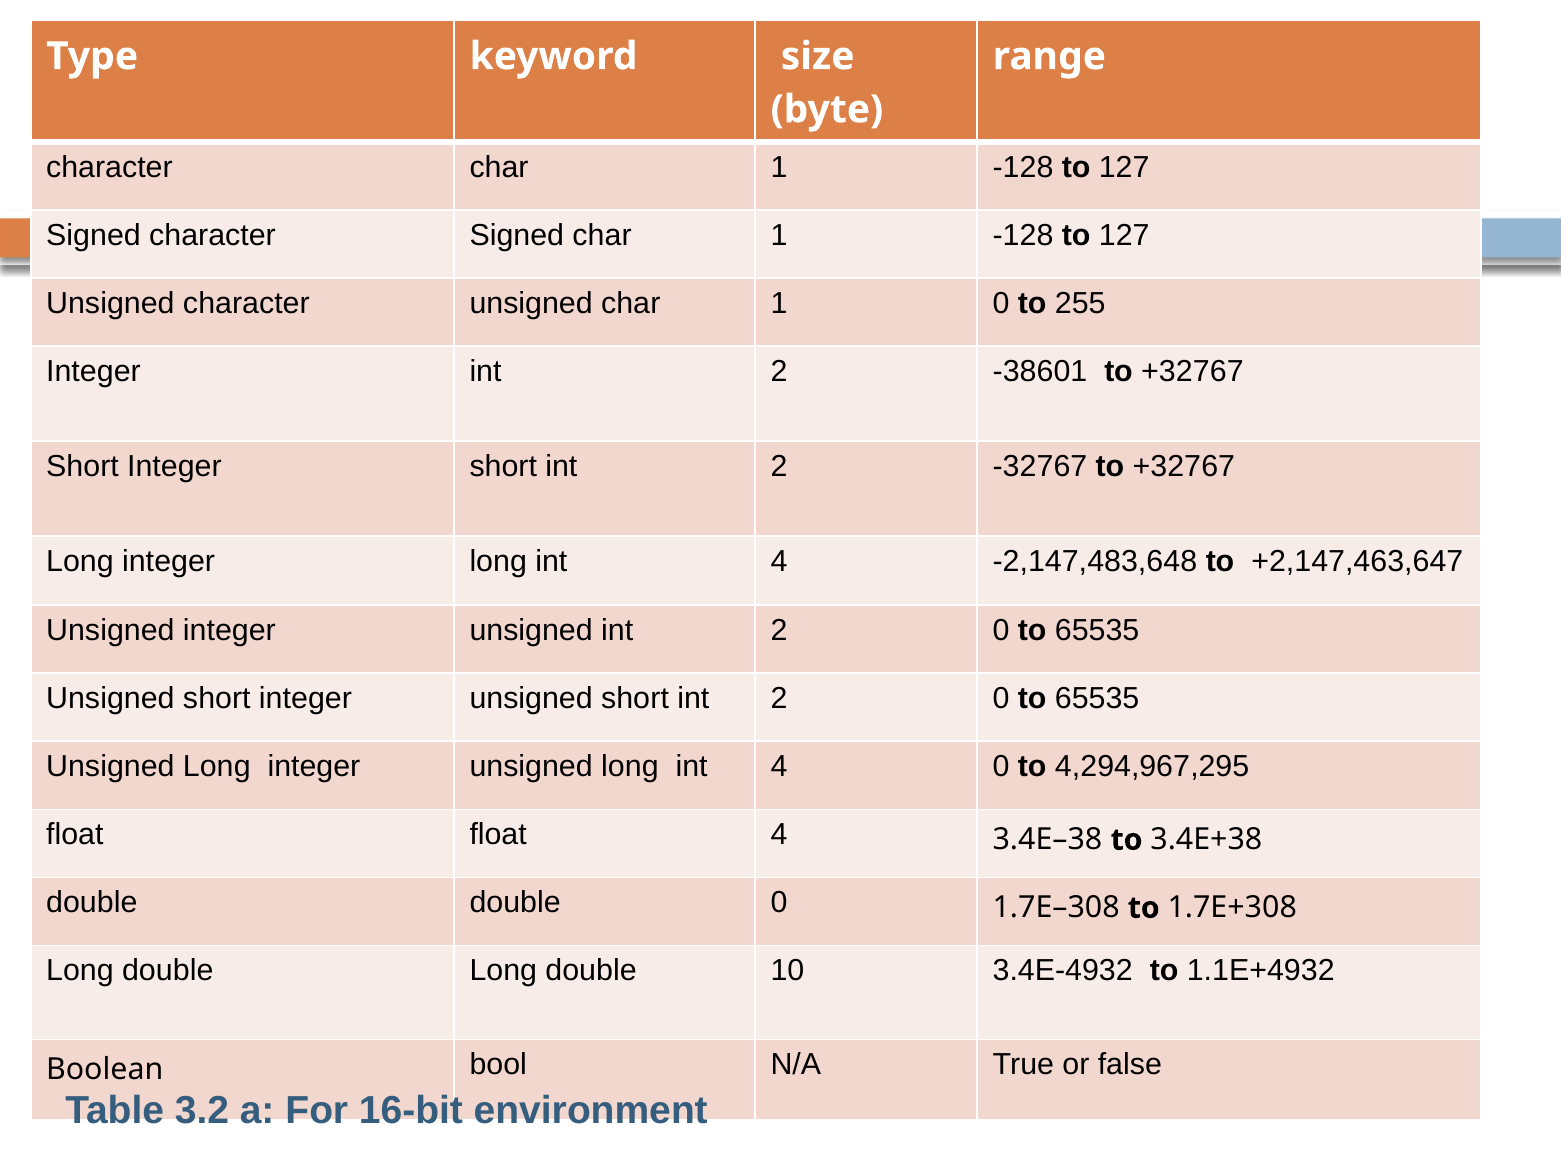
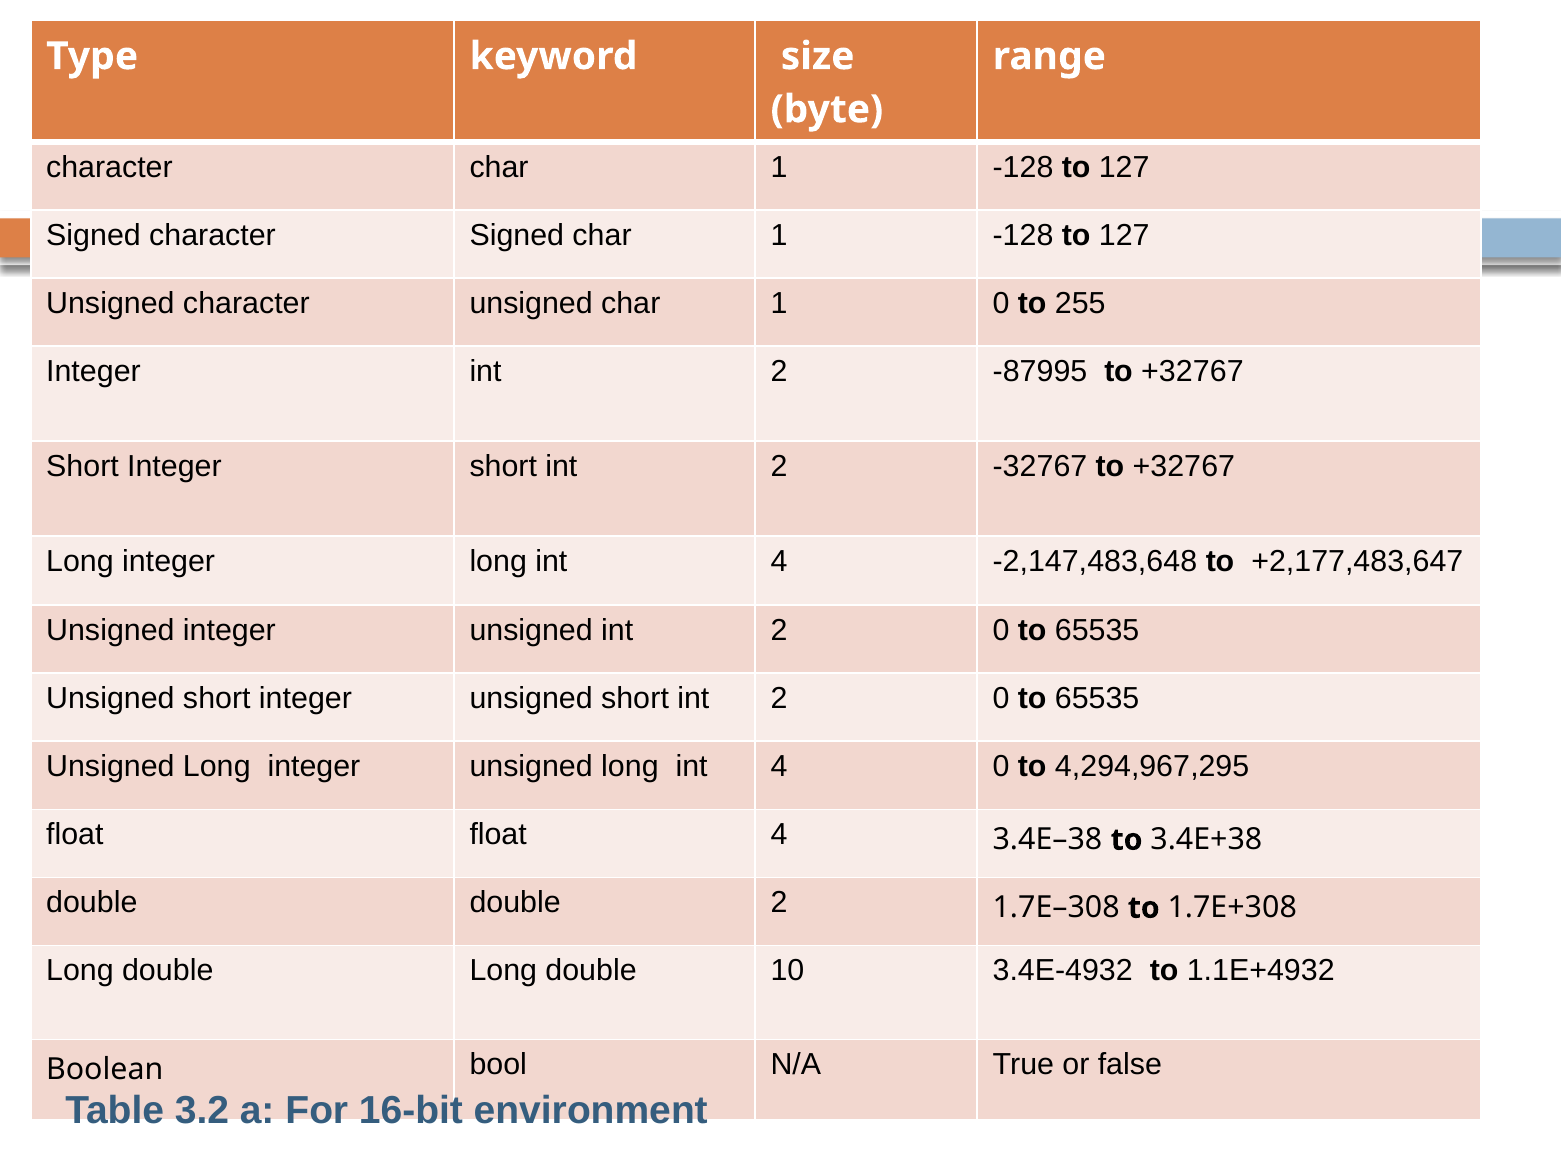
-38601: -38601 -> -87995
+2,147,463,647: +2,147,463,647 -> +2,177,483,647
double 0: 0 -> 2
